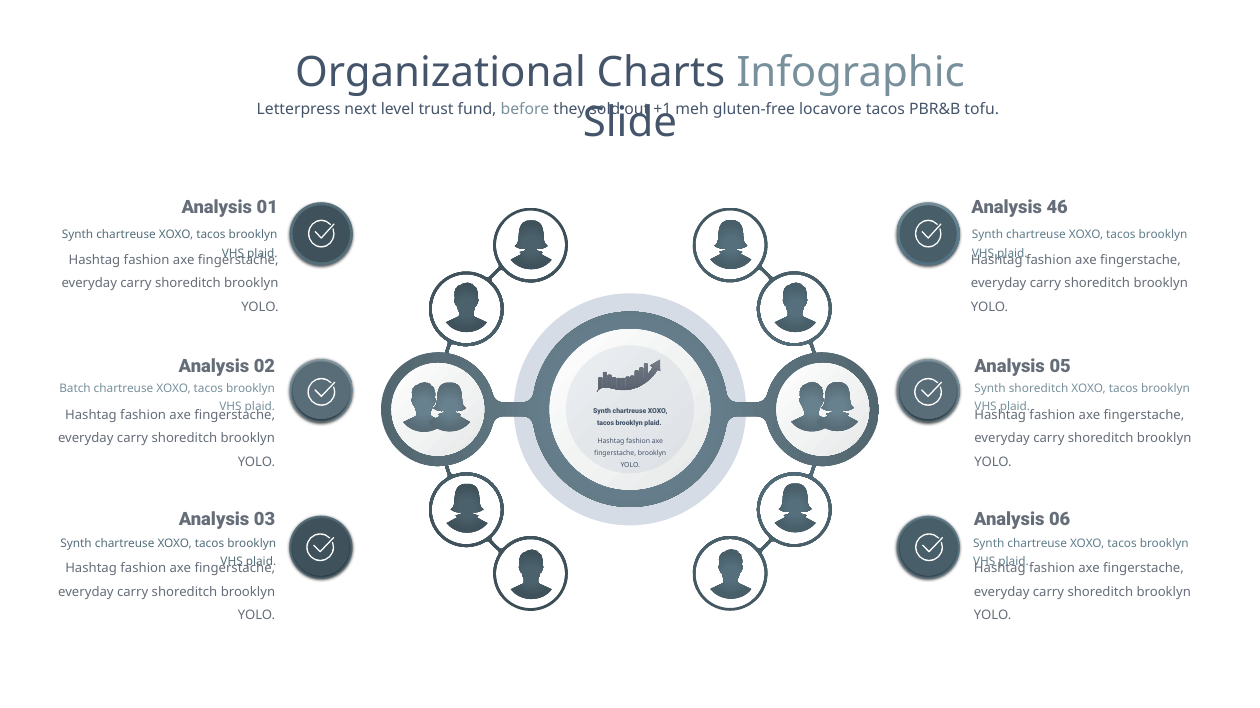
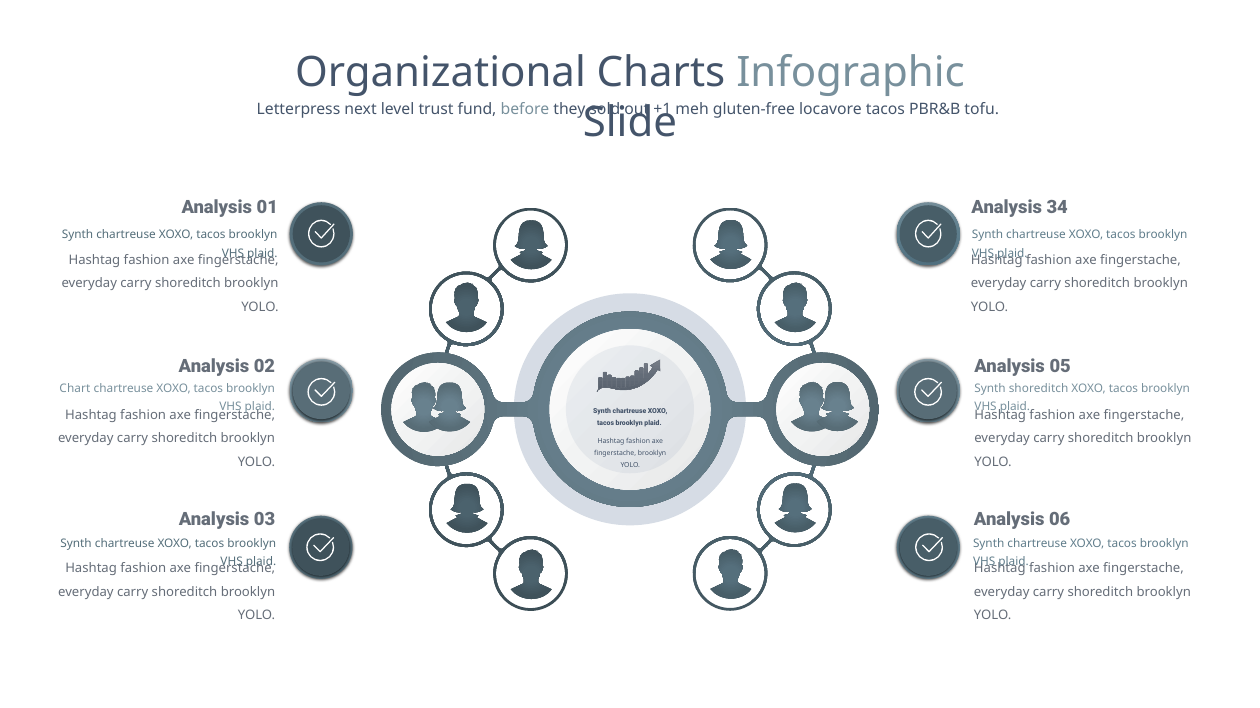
46: 46 -> 34
Batch: Batch -> Chart
